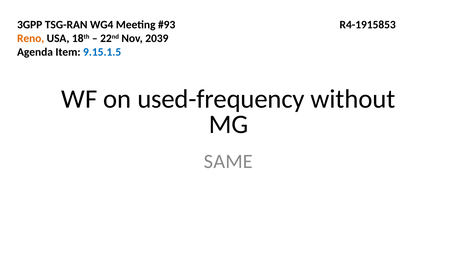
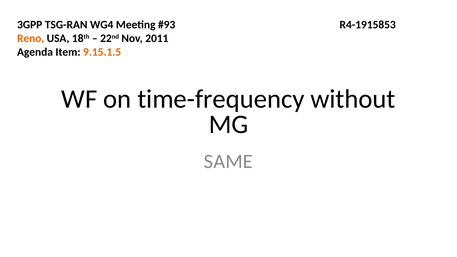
2039: 2039 -> 2011
9.15.1.5 colour: blue -> orange
used-frequency: used-frequency -> time-frequency
